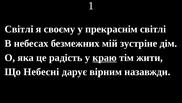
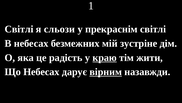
своєму: своєму -> сльози
Що Небесні: Небесні -> Небесах
вірним underline: none -> present
